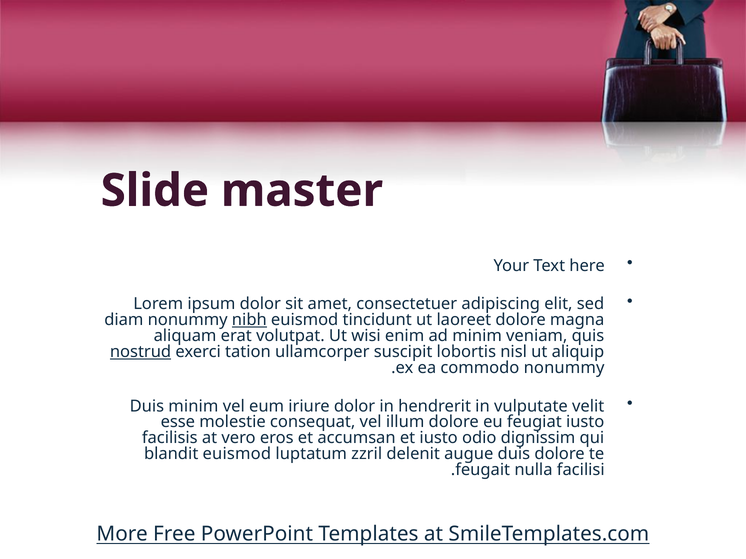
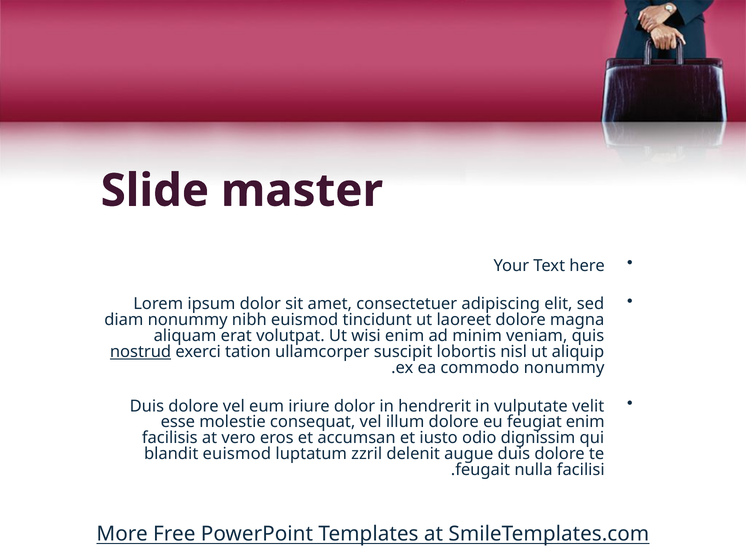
nibh underline: present -> none
minim at (193, 406): minim -> dolore
feugiat iusto: iusto -> enim
